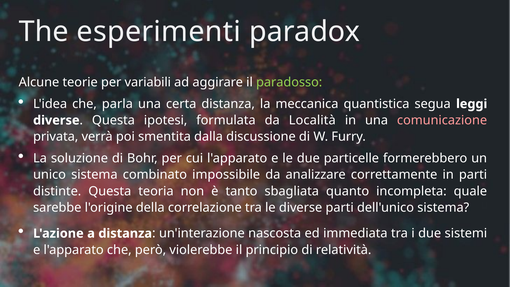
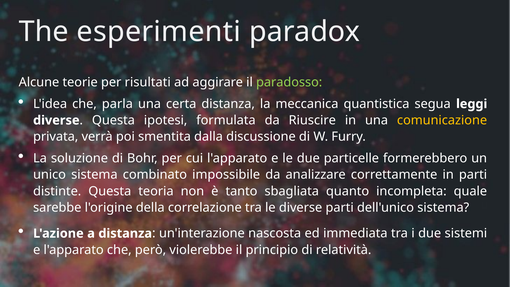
variabili: variabili -> risultati
Località: Località -> Riuscire
comunicazione colour: pink -> yellow
